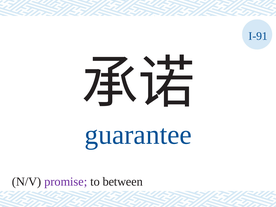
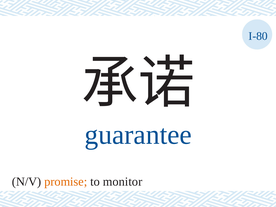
I-91: I-91 -> I-80
promise colour: purple -> orange
between: between -> monitor
